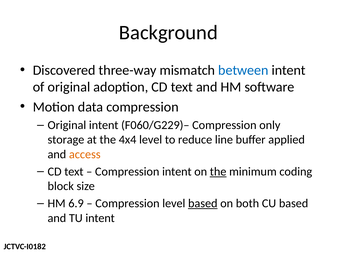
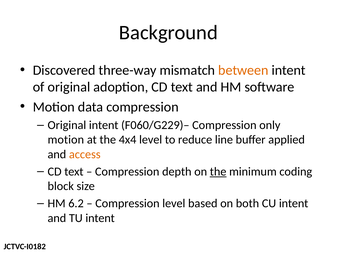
between colour: blue -> orange
storage at (66, 140): storage -> motion
Compression intent: intent -> depth
6.9: 6.9 -> 6.2
based at (203, 203) underline: present -> none
CU based: based -> intent
